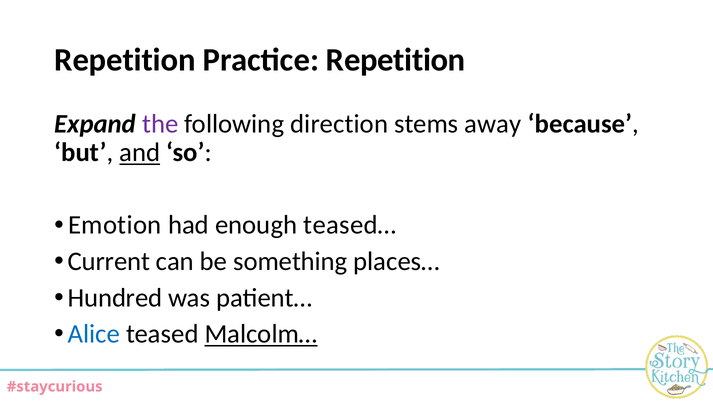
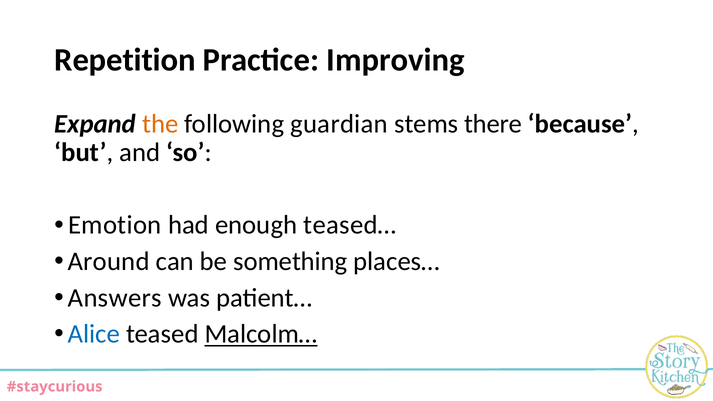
Practice Repetition: Repetition -> Improving
the colour: purple -> orange
direction: direction -> guardian
away: away -> there
and underline: present -> none
Current: Current -> Around
Hundred: Hundred -> Answers
